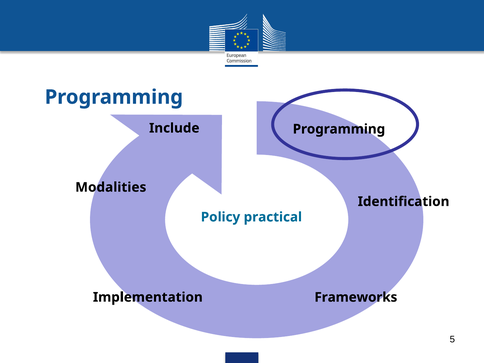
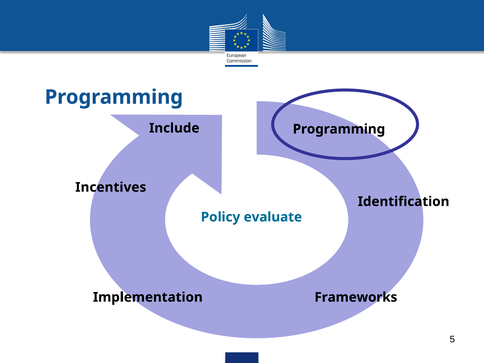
Modalities: Modalities -> Incentives
practical: practical -> evaluate
